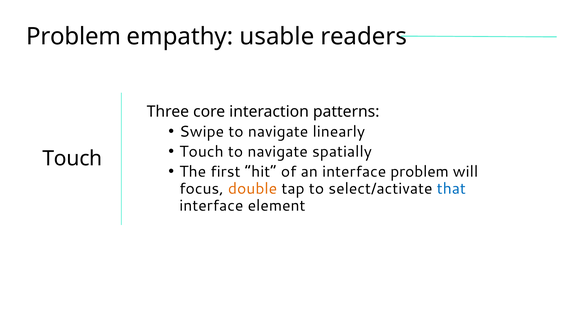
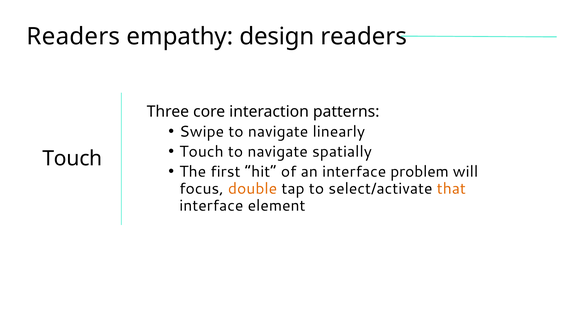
Problem at (74, 37): Problem -> Readers
usable: usable -> design
that colour: blue -> orange
